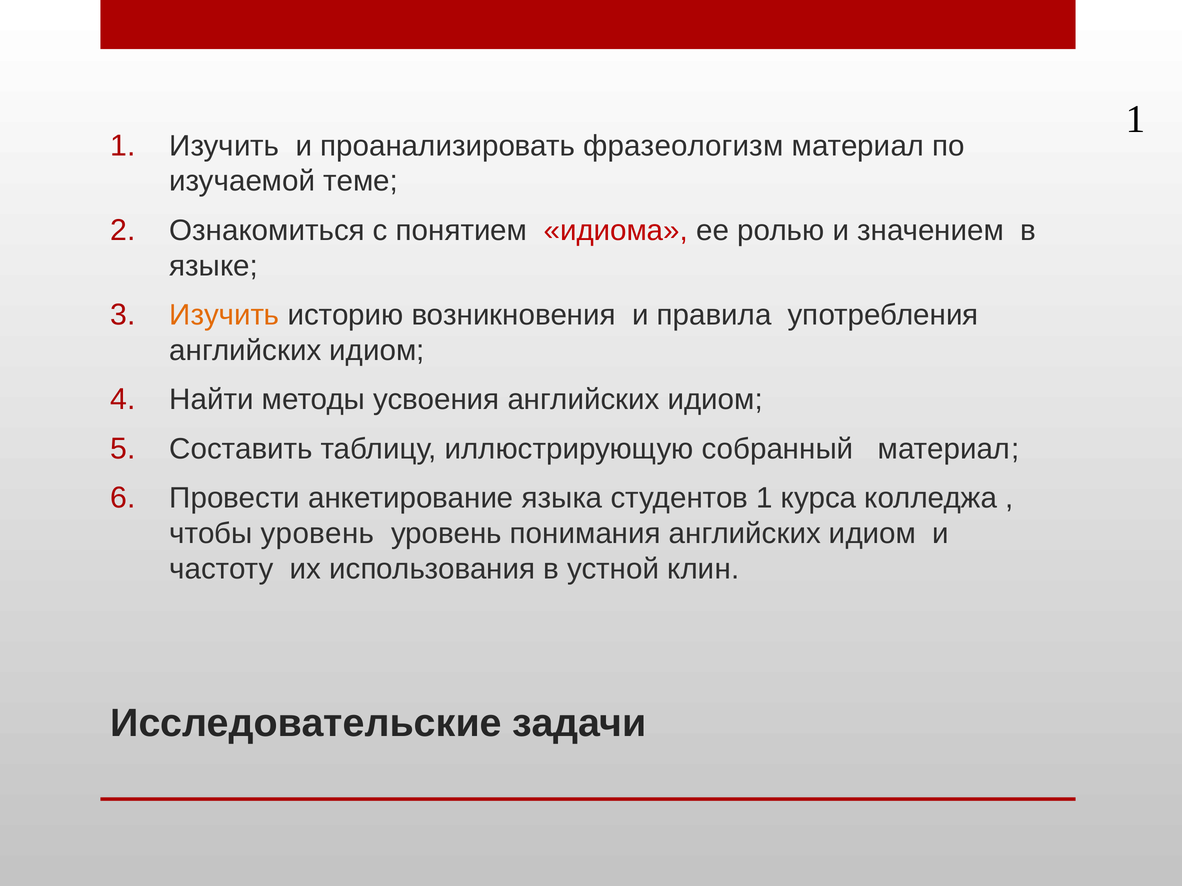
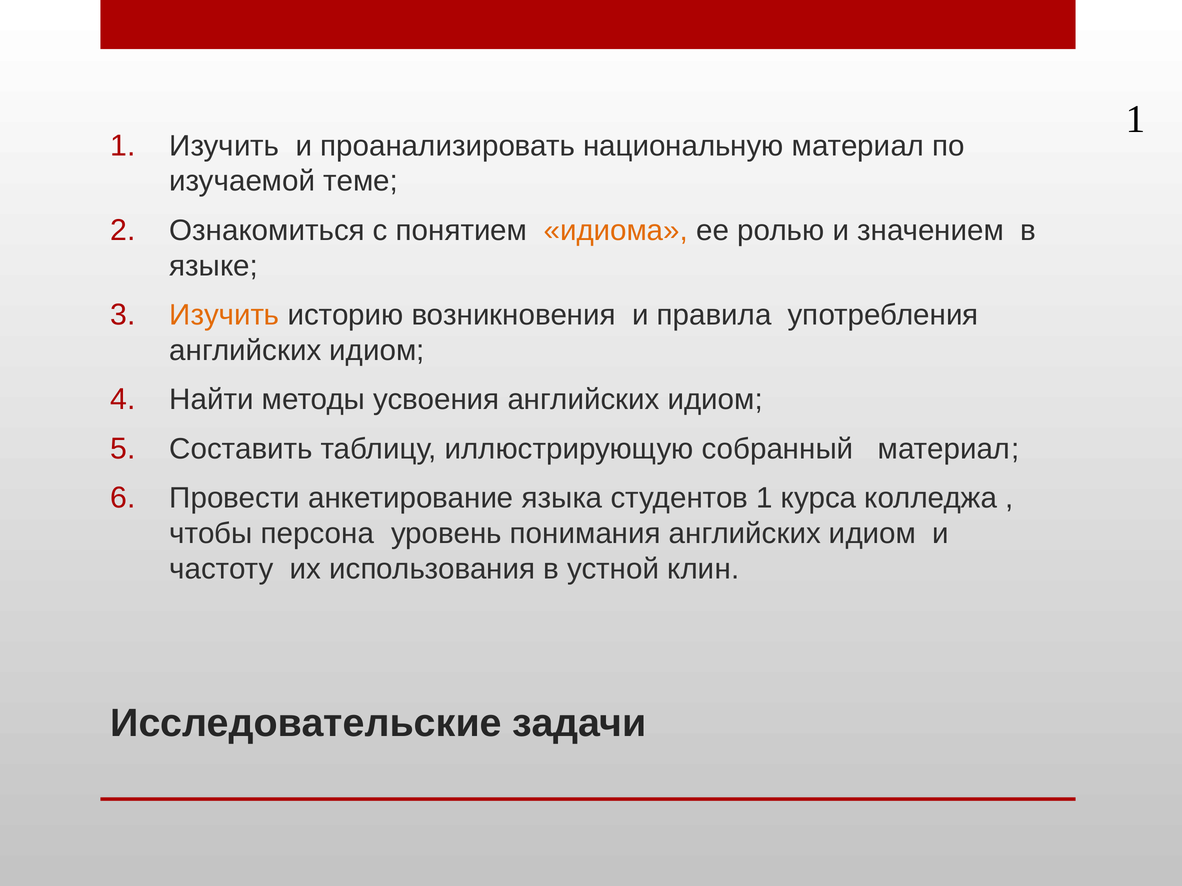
фразеологизм: фразеологизм -> национальную
идиома colour: red -> orange
чтобы уровень: уровень -> персона
